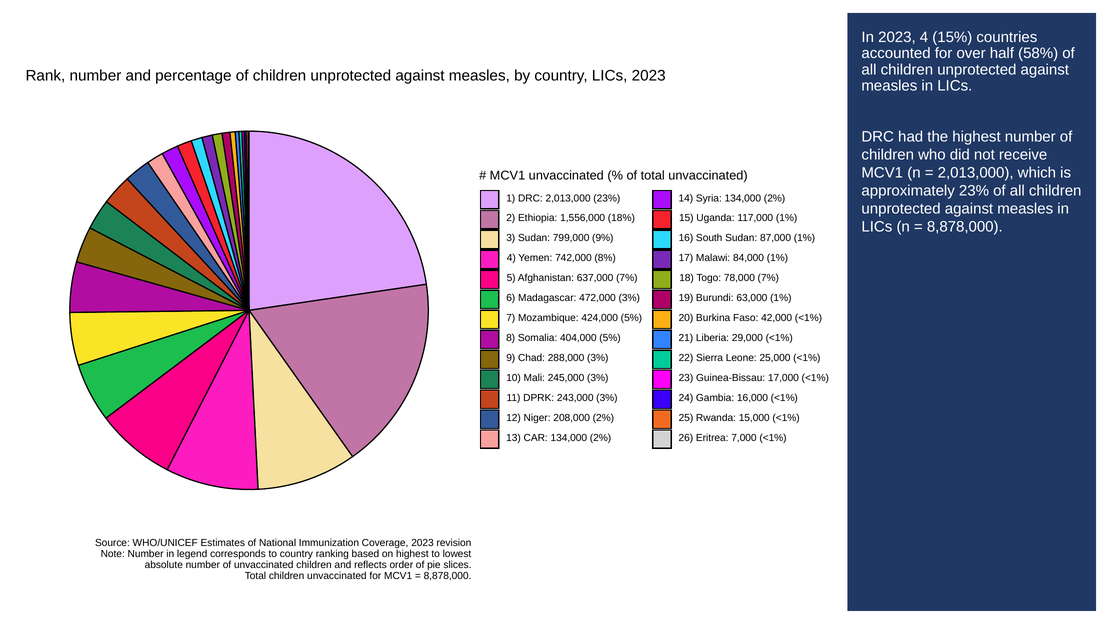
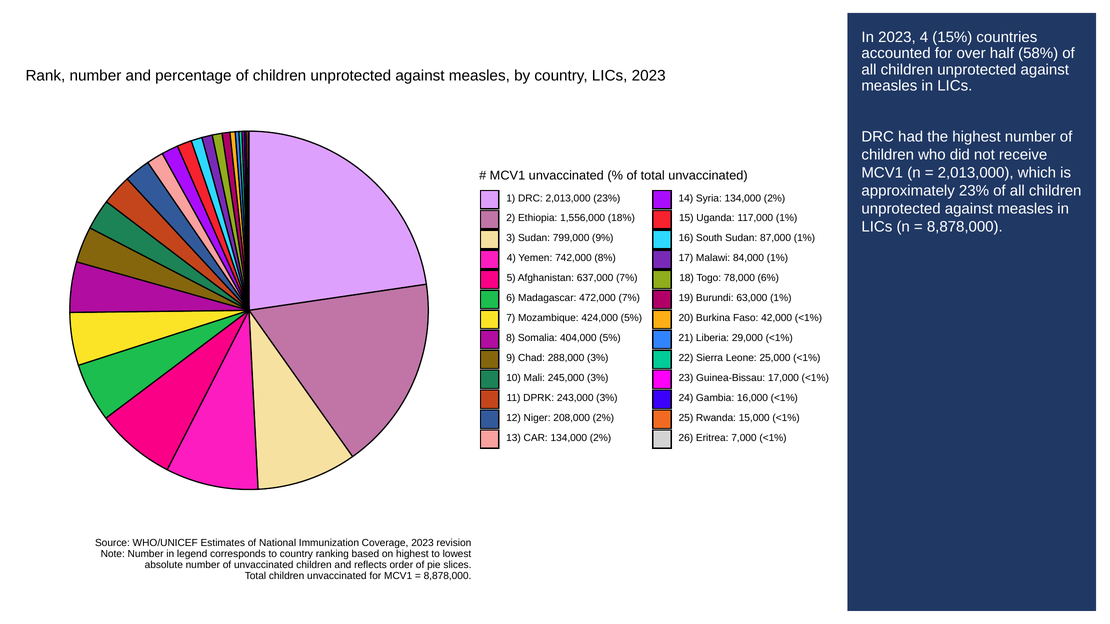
78,000 7%: 7% -> 6%
472,000 3%: 3% -> 7%
